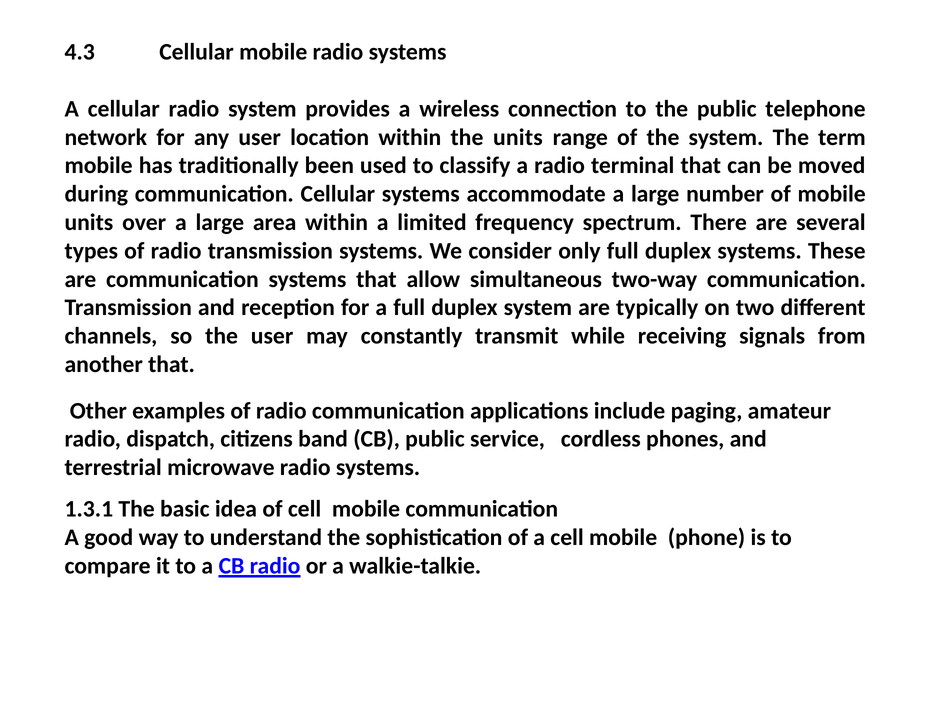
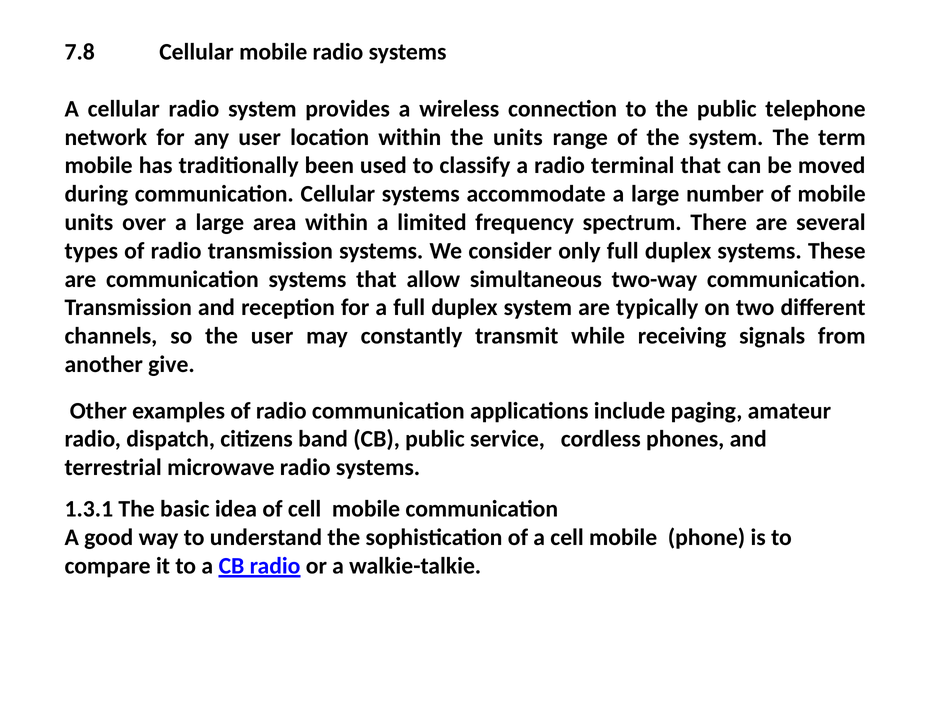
4.3: 4.3 -> 7.8
another that: that -> give
